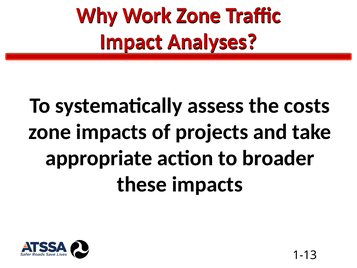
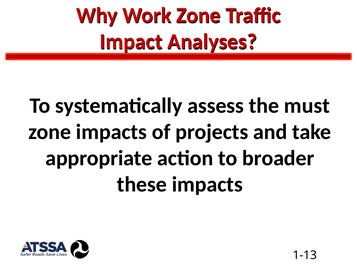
costs: costs -> must
